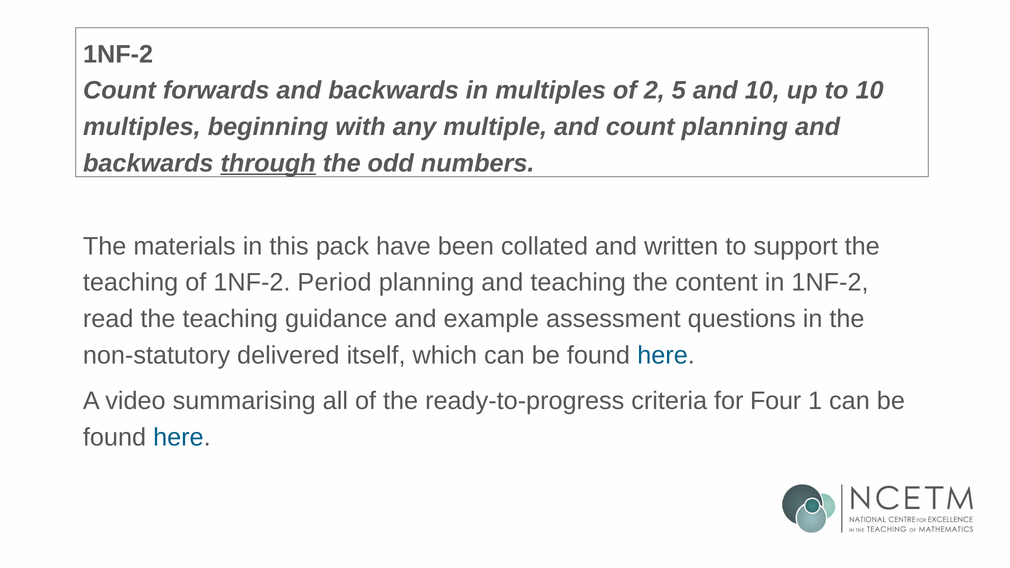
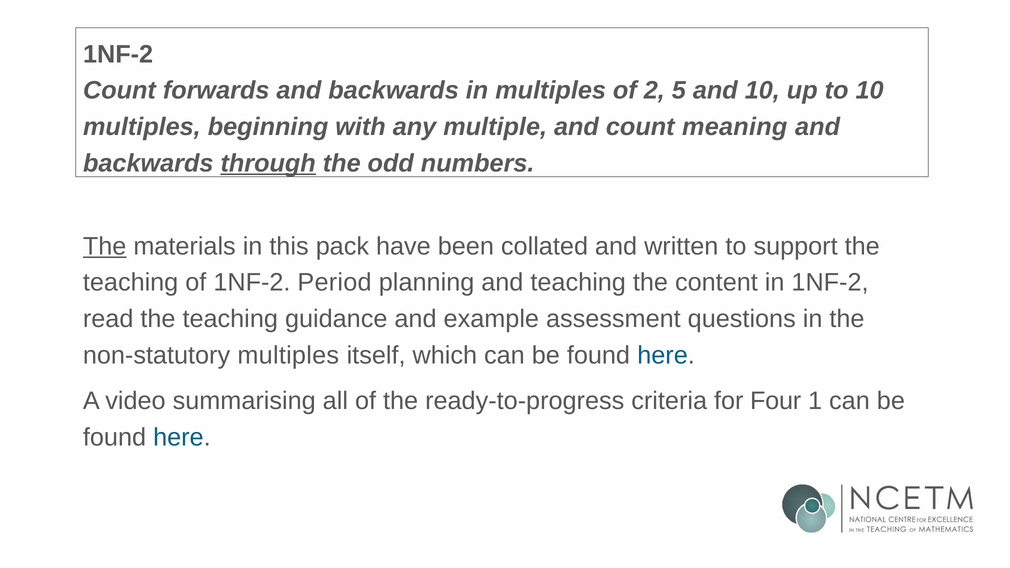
count planning: planning -> meaning
The at (105, 246) underline: none -> present
non-statutory delivered: delivered -> multiples
